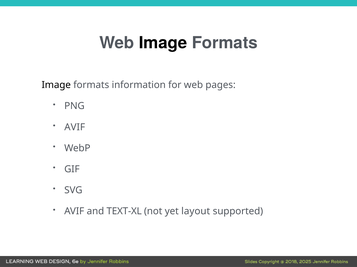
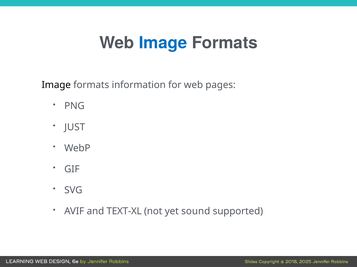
Image at (163, 43) colour: black -> blue
AVIF at (75, 127): AVIF -> JUST
layout: layout -> sound
